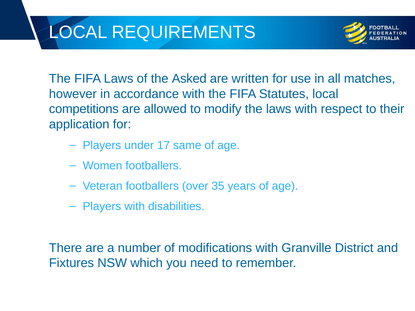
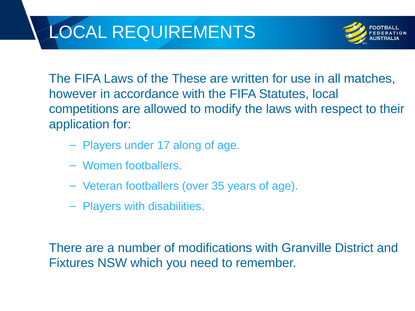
Asked: Asked -> These
same: same -> along
